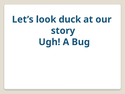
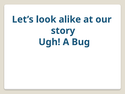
duck: duck -> alike
